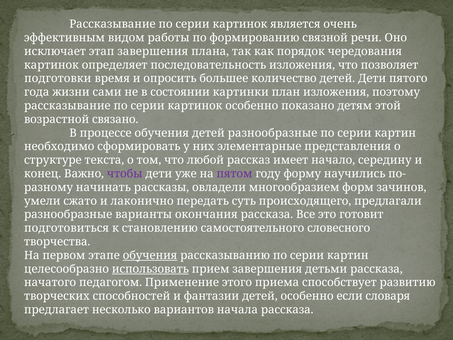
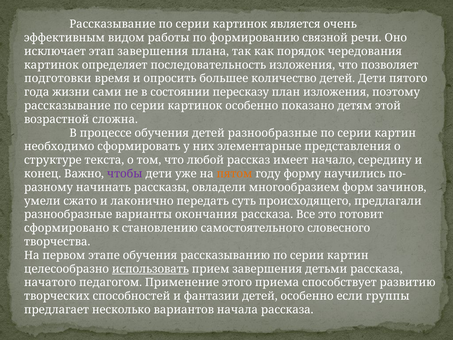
картинки: картинки -> пересказу
связано: связано -> сложна
пятом colour: purple -> orange
подготовиться: подготовиться -> сформировано
обучения at (150, 255) underline: present -> none
словаря: словаря -> группы
